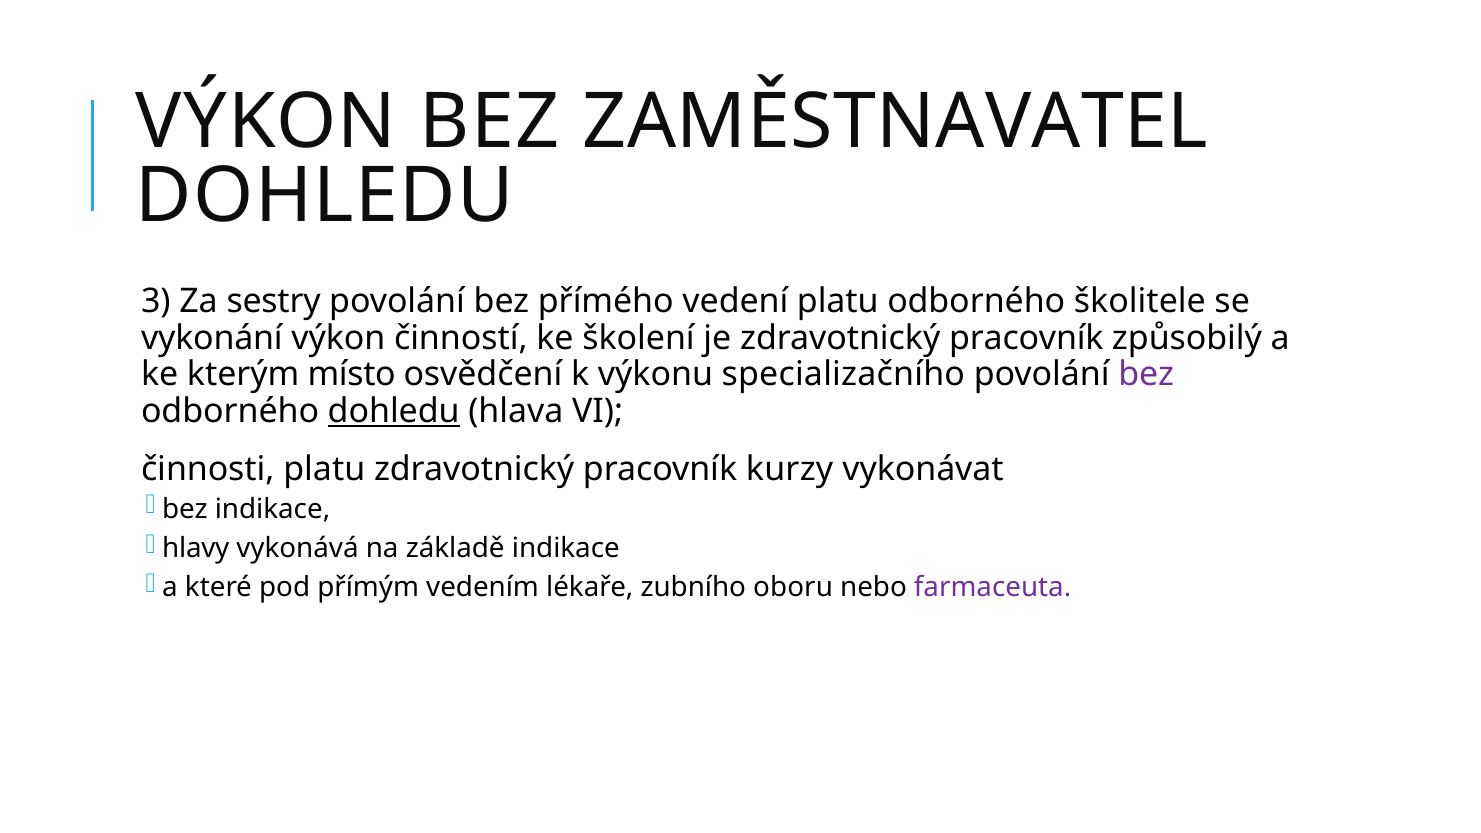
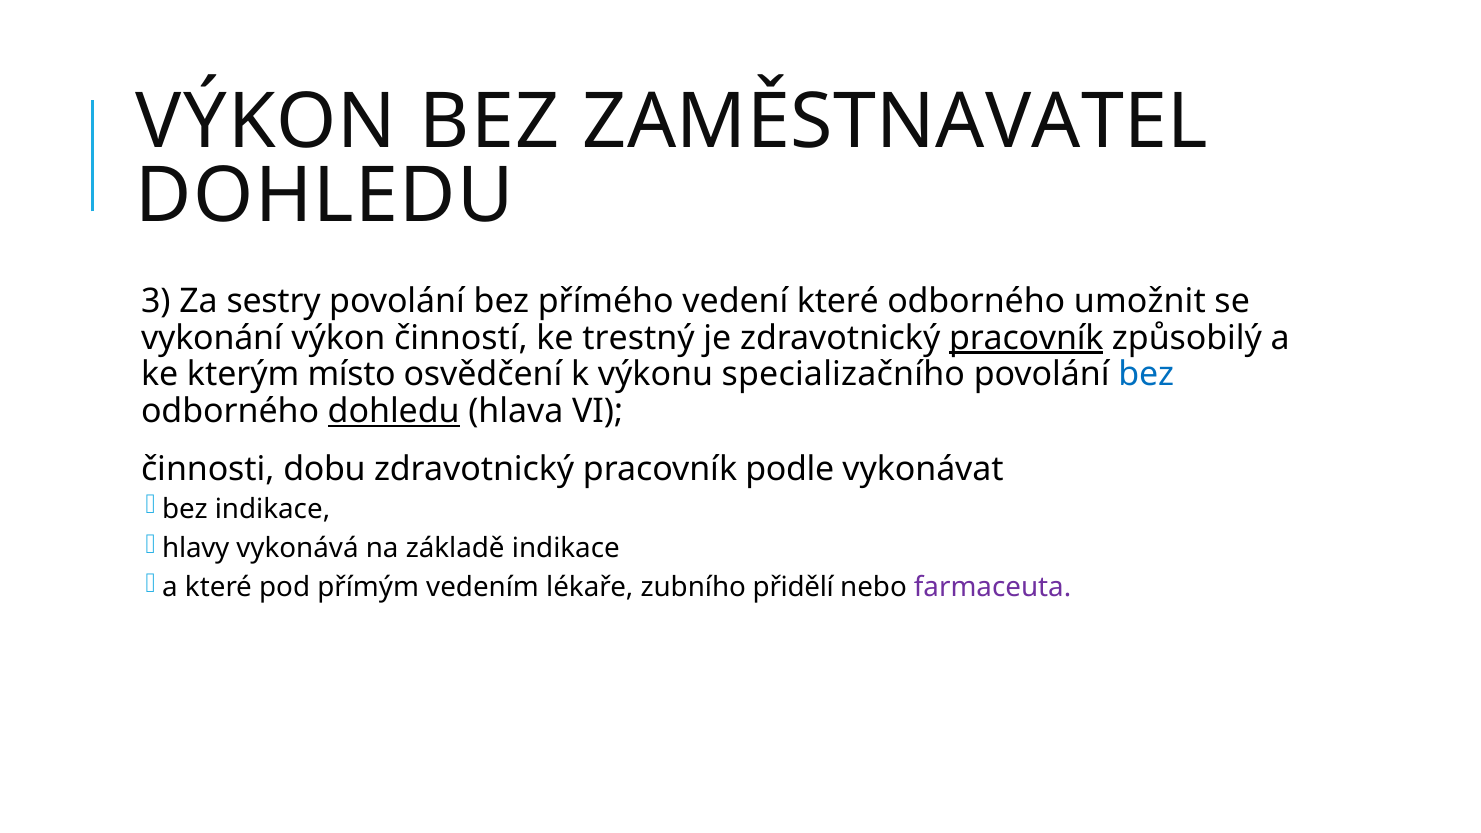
vedení platu: platu -> které
školitele: školitele -> umožnit
školení: školení -> trestný
pracovník at (1026, 338) underline: none -> present
bez at (1146, 375) colour: purple -> blue
činnosti platu: platu -> dobu
kurzy: kurzy -> podle
oboru: oboru -> přidělí
